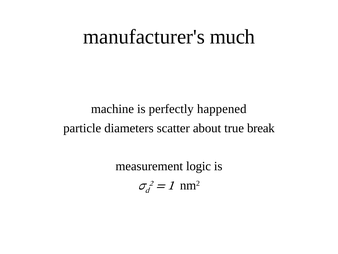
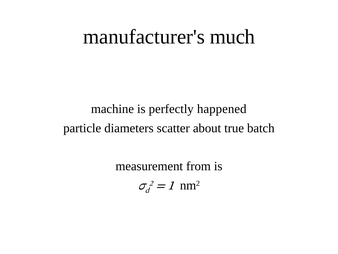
break: break -> batch
logic: logic -> from
